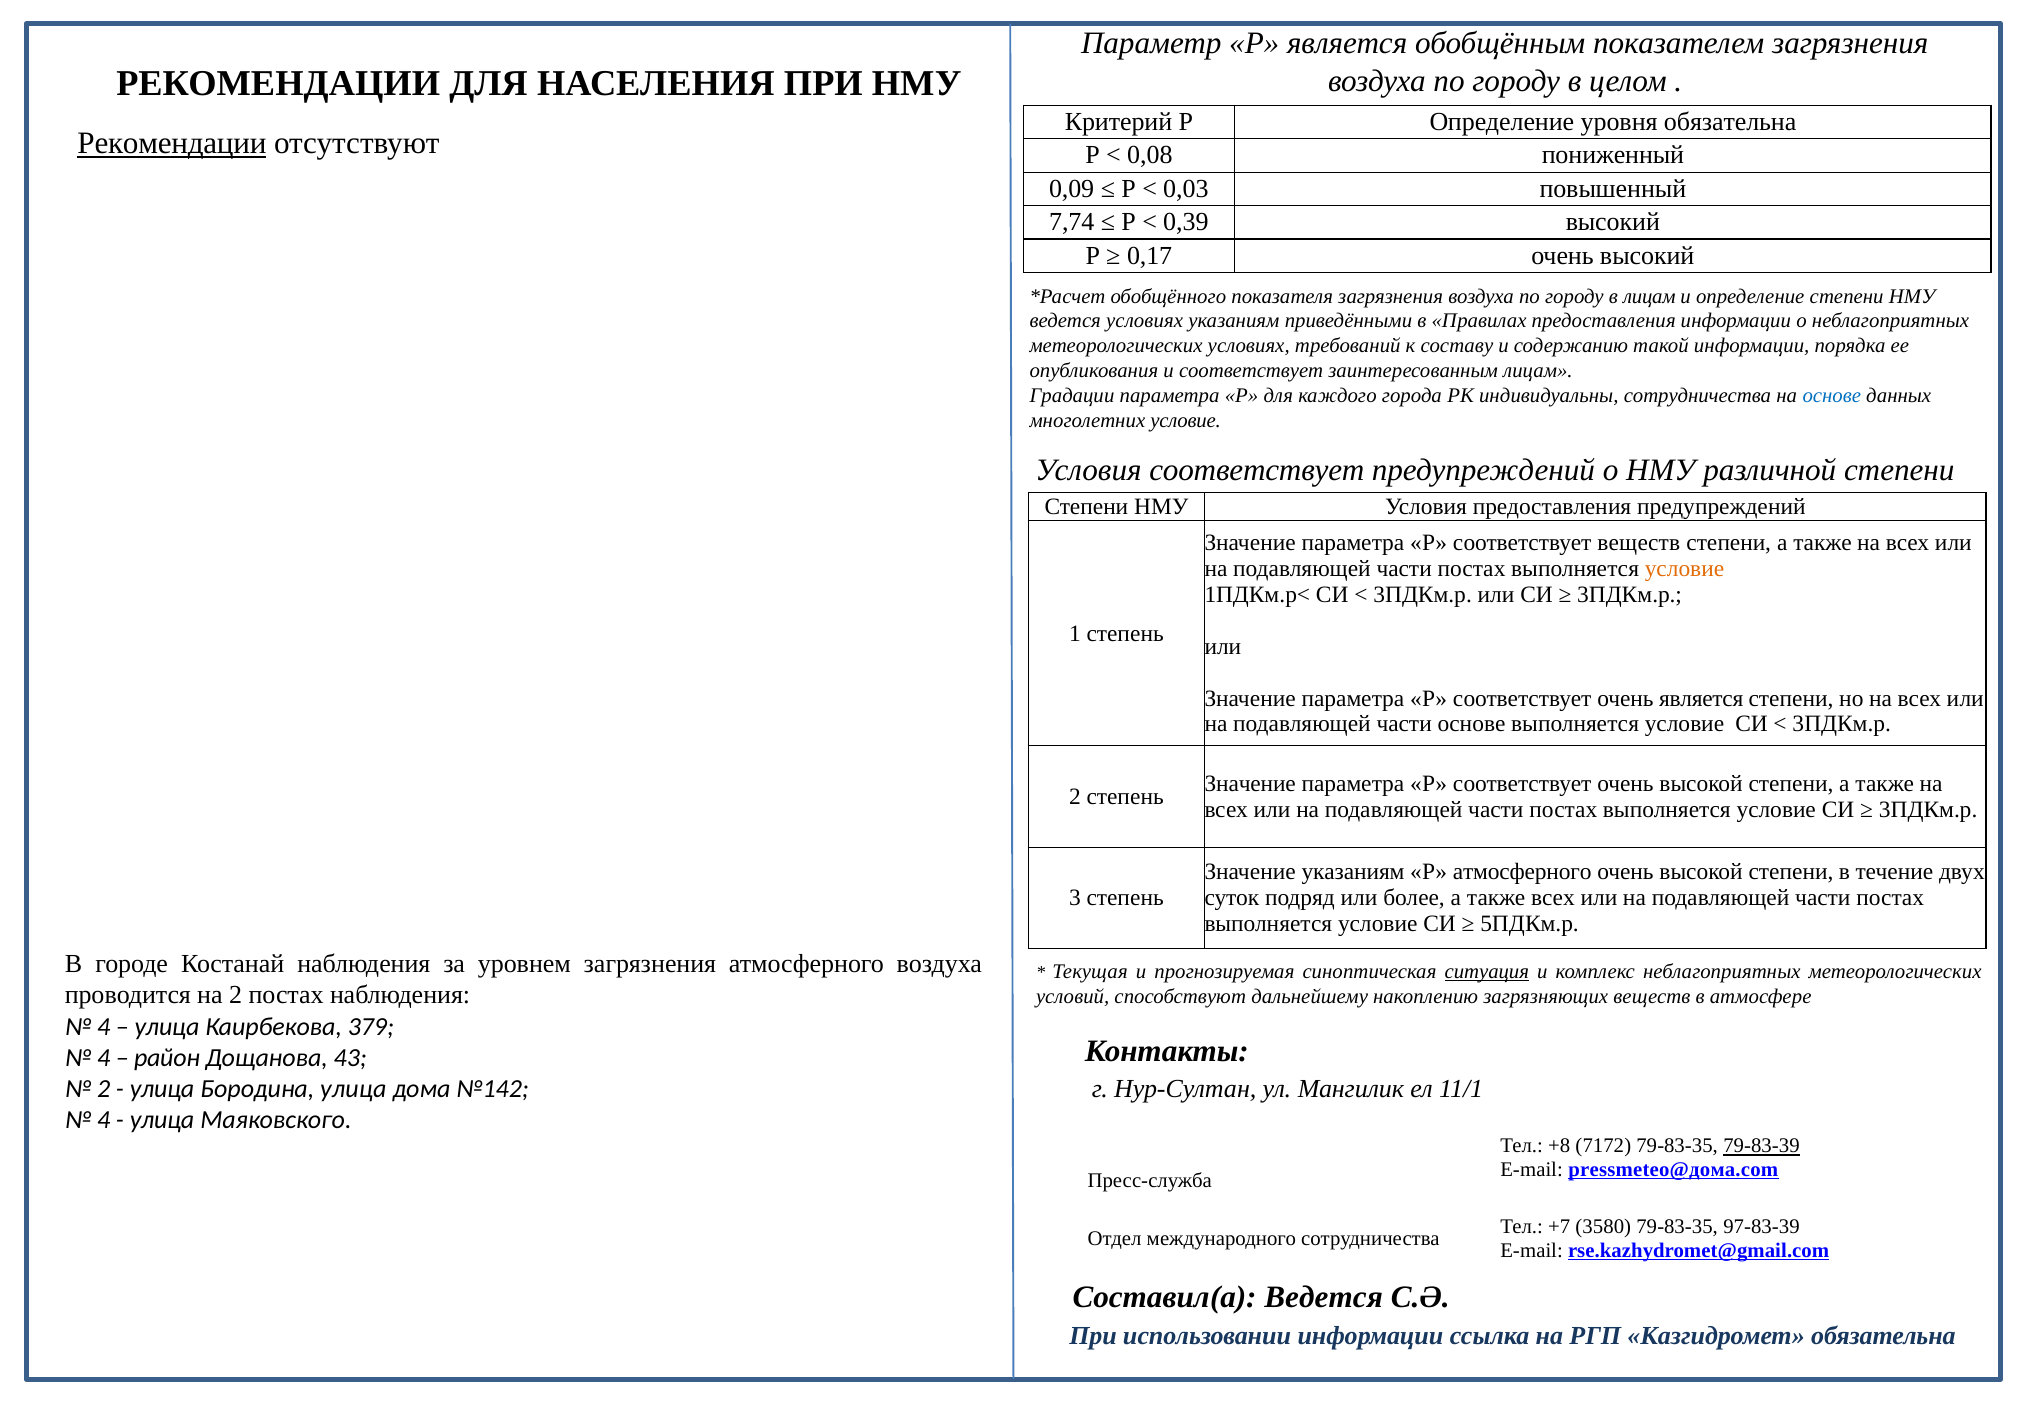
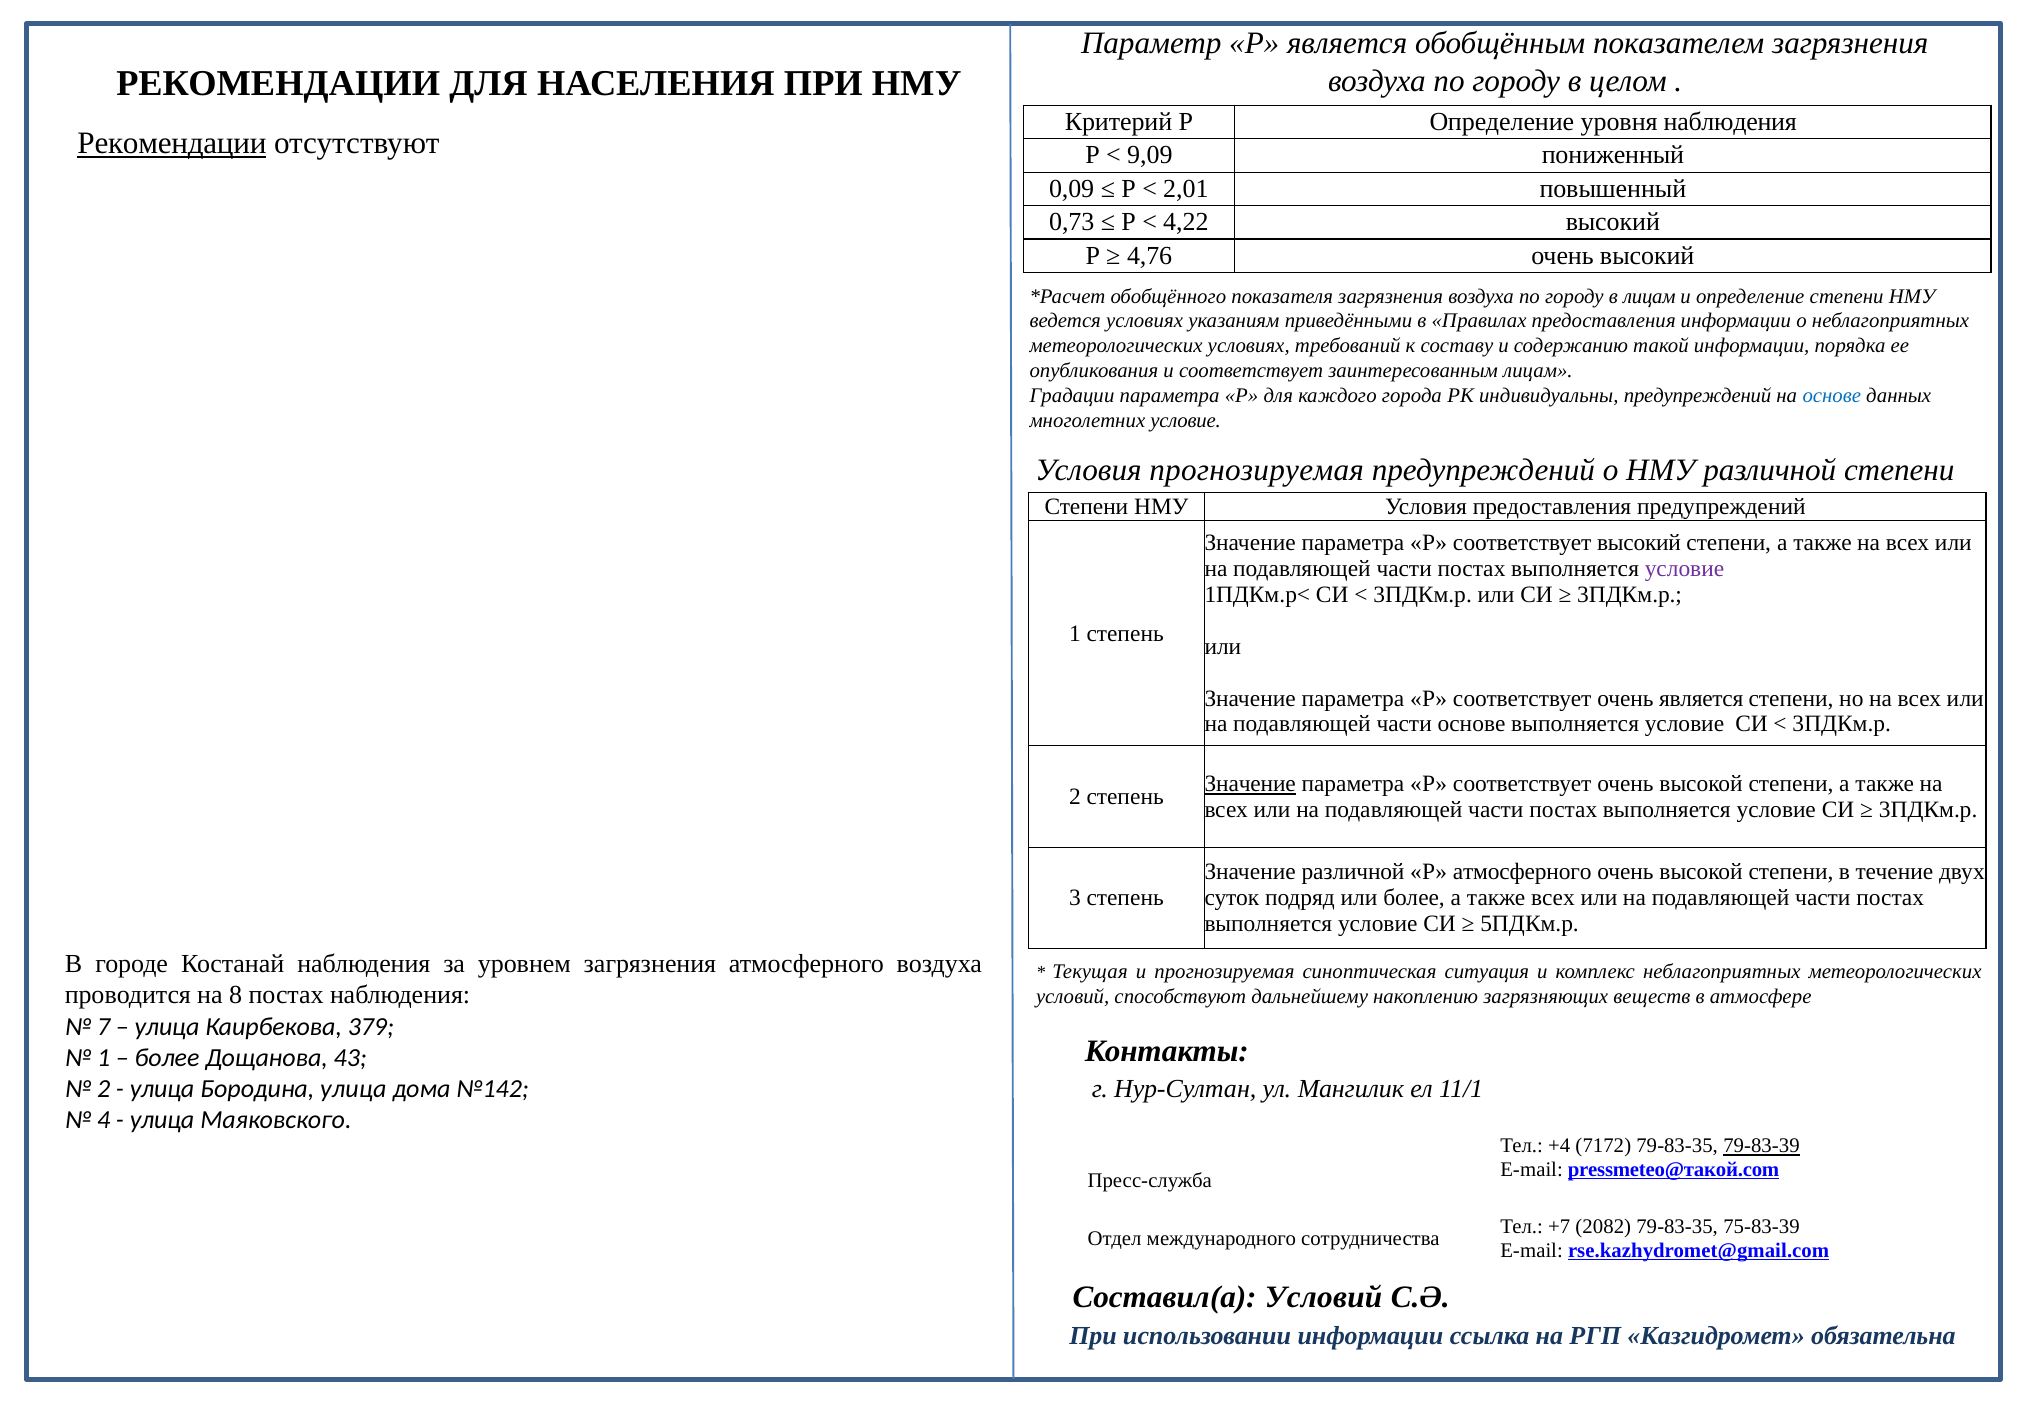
уровня обязательна: обязательна -> наблюдения
0,08: 0,08 -> 9,09
0,03: 0,03 -> 2,01
7,74: 7,74 -> 0,73
0,39: 0,39 -> 4,22
0,17: 0,17 -> 4,76
индивидуальны сотрудничества: сотрудничества -> предупреждений
Условия соответствует: соответствует -> прогнозируемая
соответствует веществ: веществ -> высокий
условие at (1684, 569) colour: orange -> purple
Значение at (1250, 784) underline: none -> present
Значение указаниям: указаниям -> различной
ситуация underline: present -> none
на 2: 2 -> 8
4 at (104, 1027): 4 -> 7
4 at (104, 1058): 4 -> 1
район at (167, 1058): район -> более
+8: +8 -> +4
pressmeteo@дома.com: pressmeteo@дома.com -> pressmeteo@такой.com
3580: 3580 -> 2082
97-83-39: 97-83-39 -> 75-83-39
Составил(а Ведется: Ведется -> Условий
